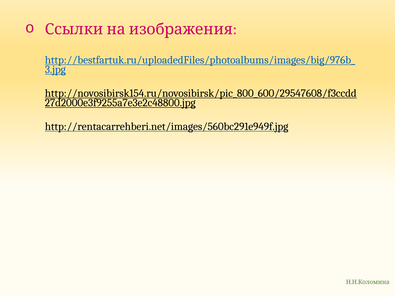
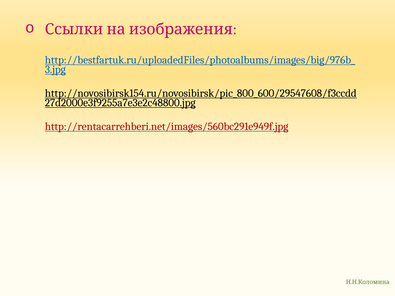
http://rentacarrehberi.net/images/560bc291e949f.jpg colour: black -> red
